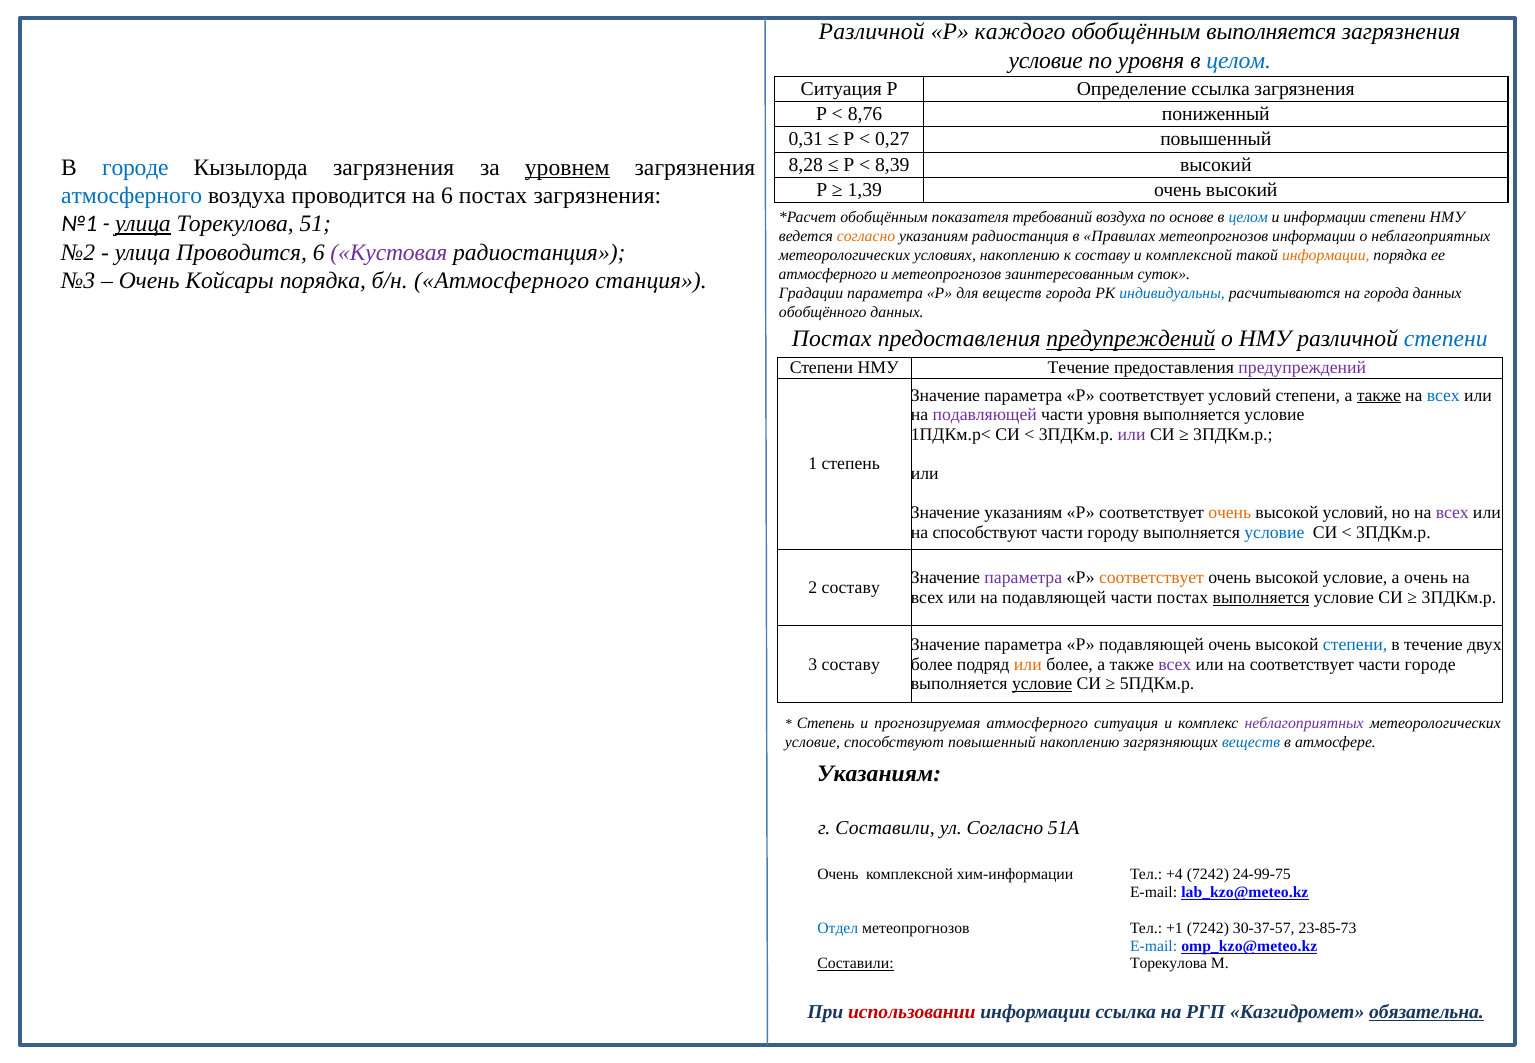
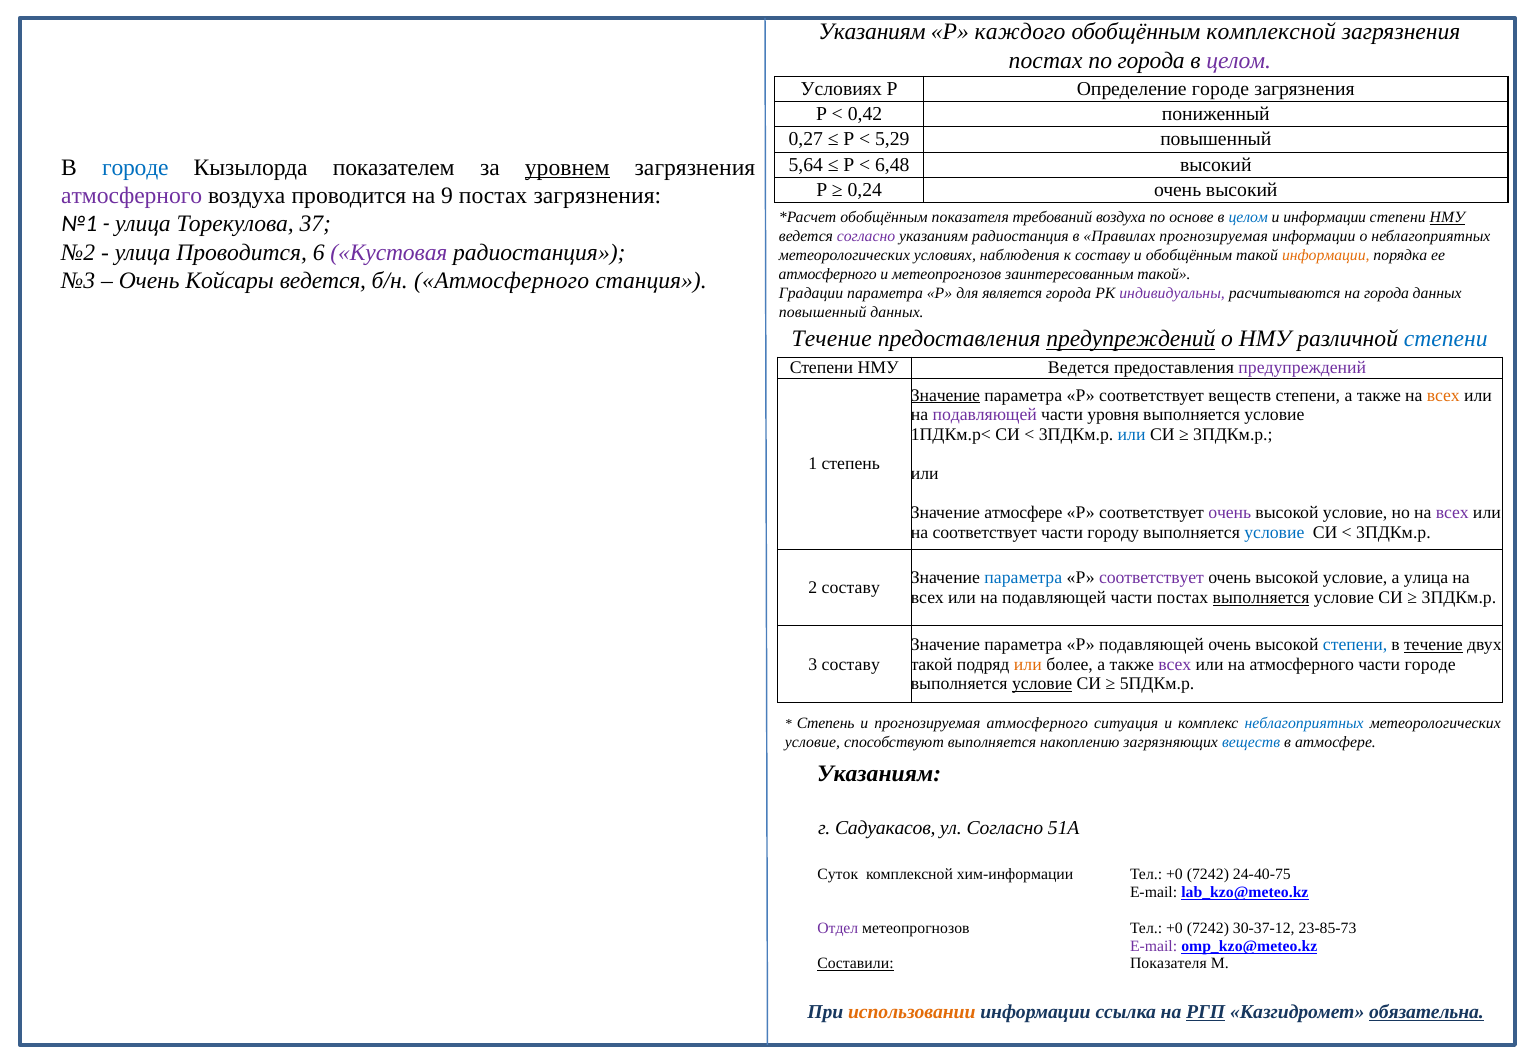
Различной at (872, 32): Различной -> Указаниям
обобщённым выполняется: выполняется -> комплексной
условие at (1046, 60): условие -> постах
по уровня: уровня -> города
целом at (1239, 60) colour: blue -> purple
Ситуация at (841, 89): Ситуация -> Условиях
Определение ссылка: ссылка -> городе
8,76: 8,76 -> 0,42
0,31: 0,31 -> 0,27
0,27: 0,27 -> 5,29
8,28: 8,28 -> 5,64
8,39: 8,39 -> 6,48
Кызылорда загрязнения: загрязнения -> показателем
1,39: 1,39 -> 0,24
атмосферного at (132, 196) colour: blue -> purple
на 6: 6 -> 9
НМУ at (1447, 218) underline: none -> present
улица at (143, 224) underline: present -> none
51: 51 -> 37
согласно at (866, 236) colour: orange -> purple
Правилах метеопрогнозов: метеопрогнозов -> прогнозируемая
условиях накоплению: накоплению -> наблюдения
и комплексной: комплексной -> обобщённым
заинтересованным суток: суток -> такой
Койсары порядка: порядка -> ведется
для веществ: веществ -> является
индивидуальны colour: blue -> purple
обобщённого at (823, 312): обобщённого -> повышенный
Постах at (832, 339): Постах -> Течение
Течение at (1079, 368): Течение -> Ведется
Значение at (946, 395) underline: none -> present
соответствует условий: условий -> веществ
также at (1379, 395) underline: present -> none
всех at (1443, 395) colour: blue -> orange
или at (1132, 434) colour: purple -> blue
Значение указаниям: указаниям -> атмосфере
очень at (1230, 513) colour: orange -> purple
условий at (1355, 513): условий -> условие
на способствуют: способствуют -> соответствует
параметра at (1023, 578) colour: purple -> blue
соответствует at (1151, 578) colour: orange -> purple
а очень: очень -> улица
течение at (1433, 645) underline: none -> present
более at (932, 664): более -> такой
на соответствует: соответствует -> атмосферного
неблагоприятных at (1304, 723) colour: purple -> blue
способствуют повышенный: повышенный -> выполняется
г Составили: Составили -> Садуакасов
Очень at (838, 874): Очень -> Суток
+4 at (1174, 874): +4 -> +0
24-99-75: 24-99-75 -> 24-40-75
Отдел colour: blue -> purple
+1 at (1174, 928): +1 -> +0
30-37-57: 30-37-57 -> 30-37-12
E-mail at (1154, 946) colour: blue -> purple
Торекулова at (1169, 963): Торекулова -> Показателя
использовании colour: red -> orange
РГП underline: none -> present
